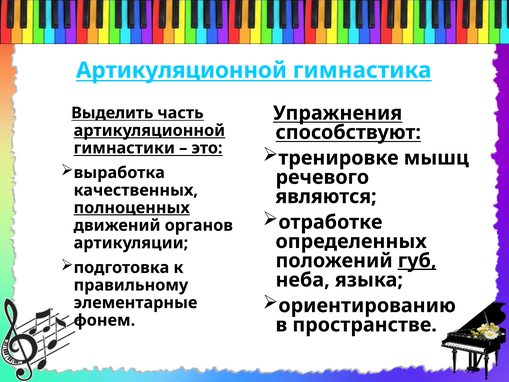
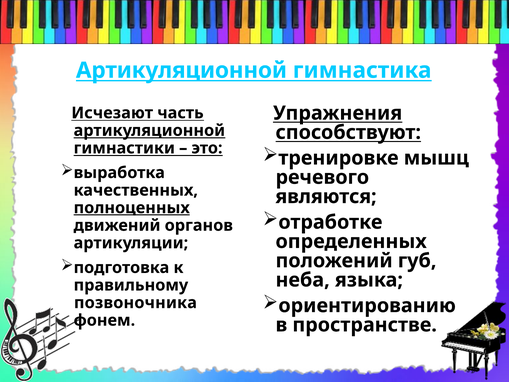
Выделить: Выделить -> Исчезают
губ underline: present -> none
элементарные: элементарные -> позвоночника
